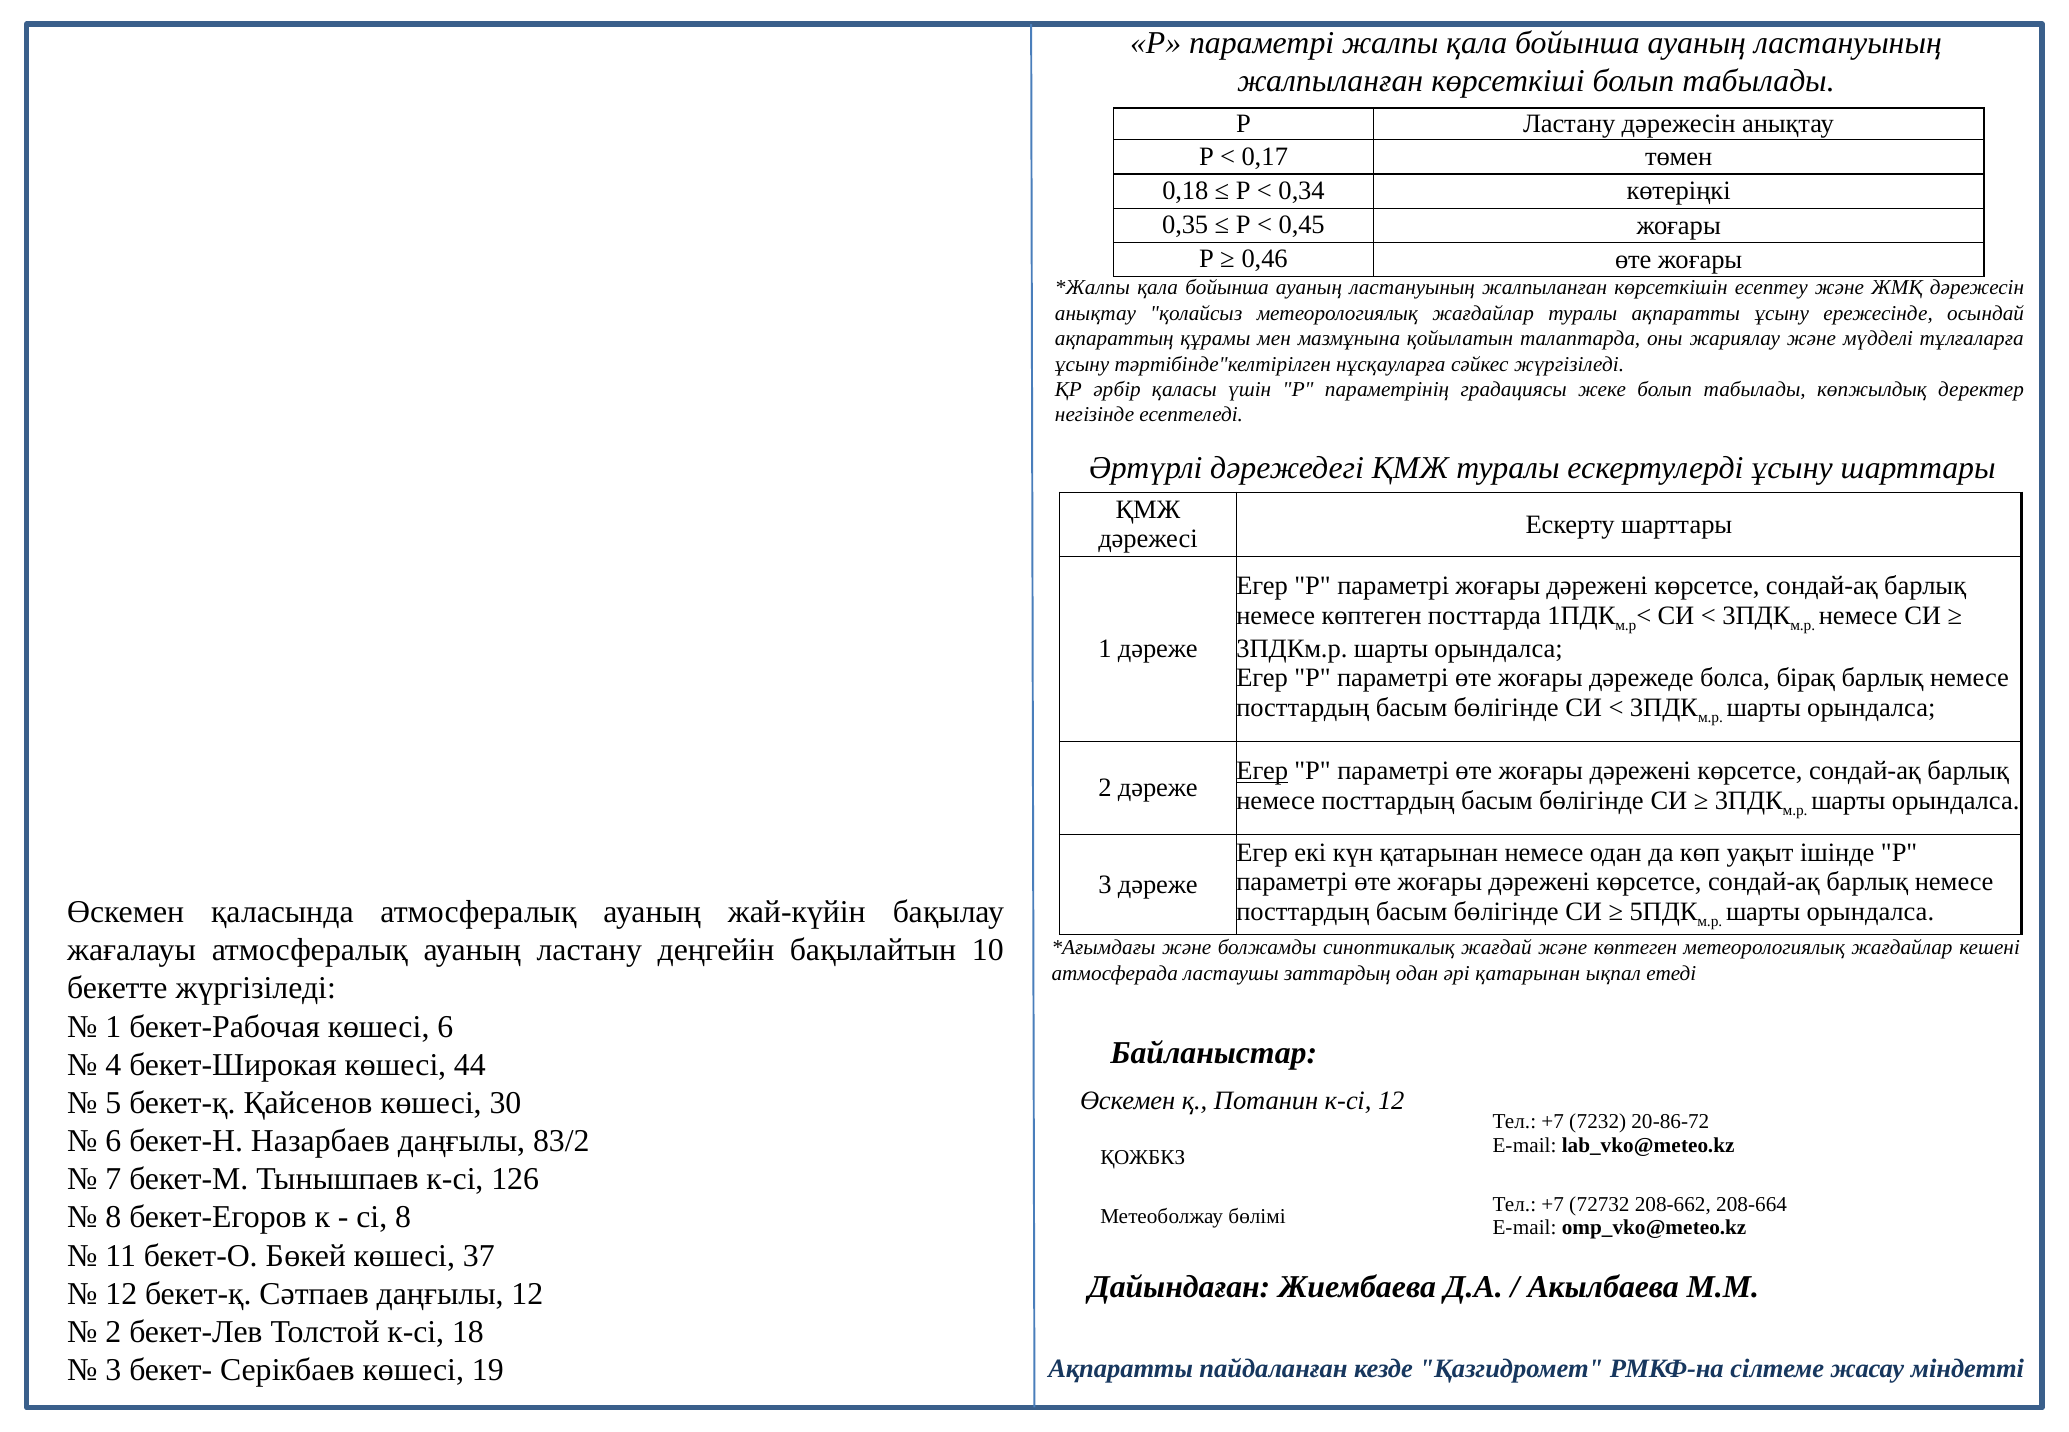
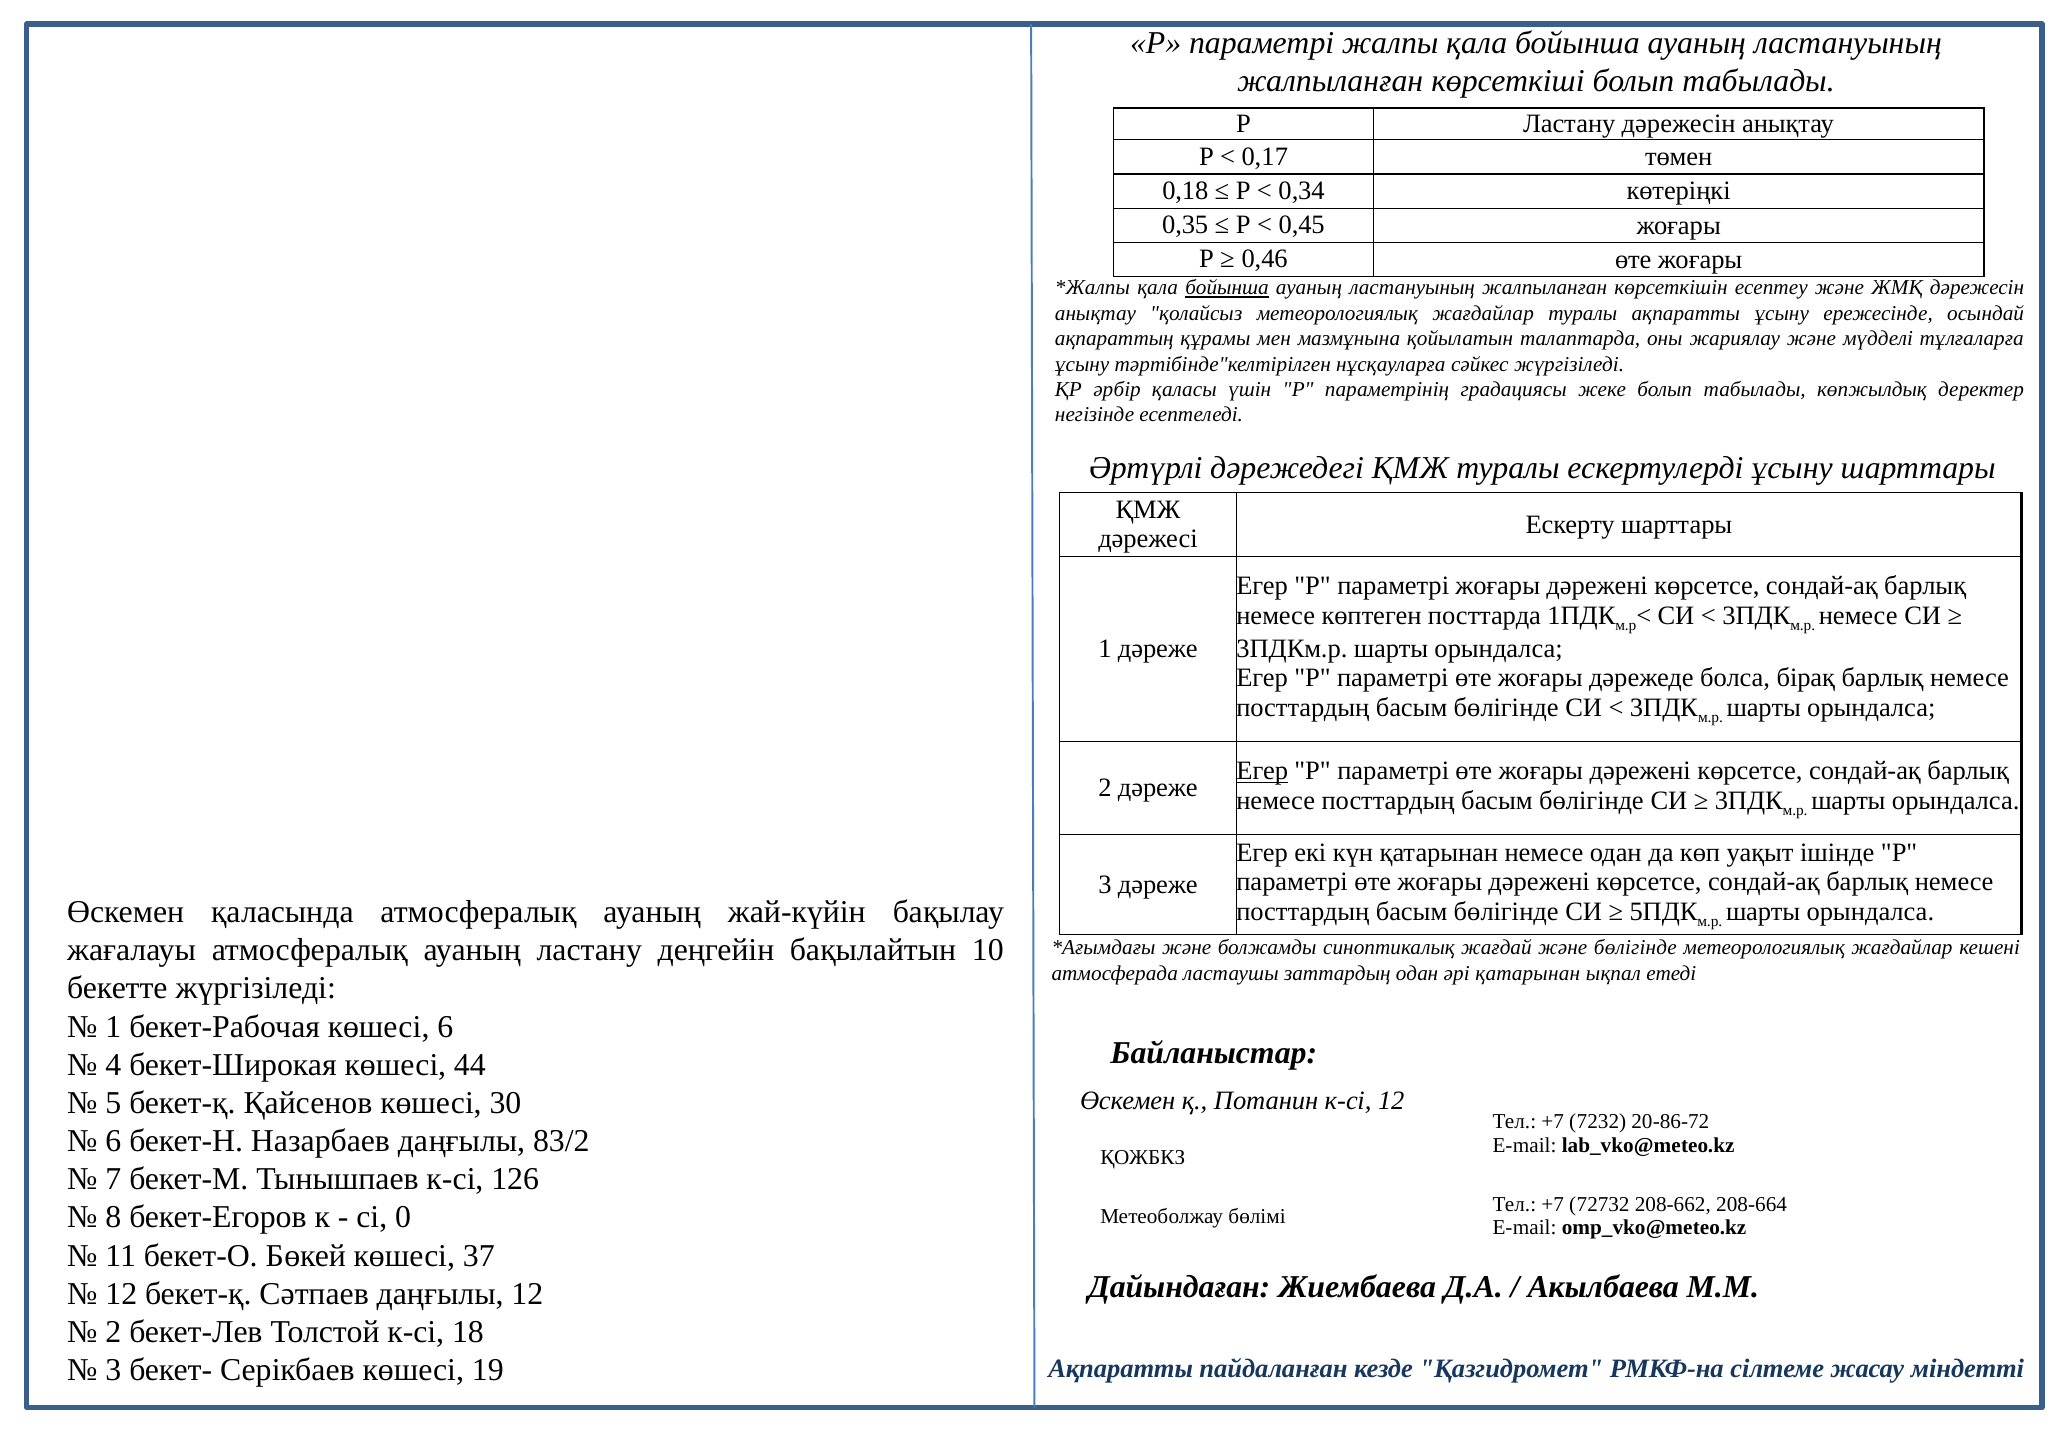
бойынша at (1227, 288) underline: none -> present
және көптеген: көптеген -> бөлігінде
сі 8: 8 -> 0
